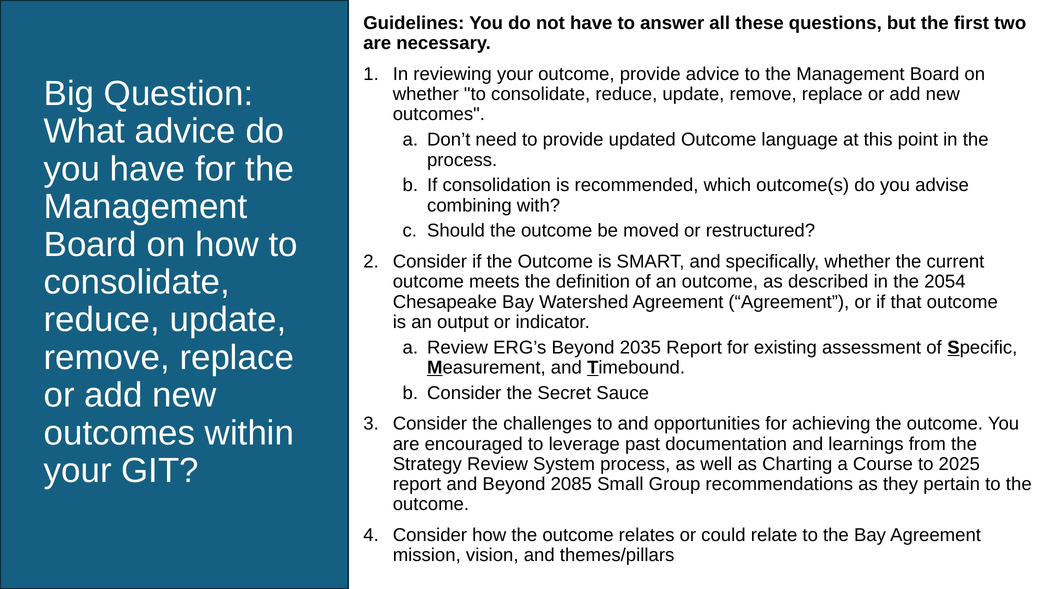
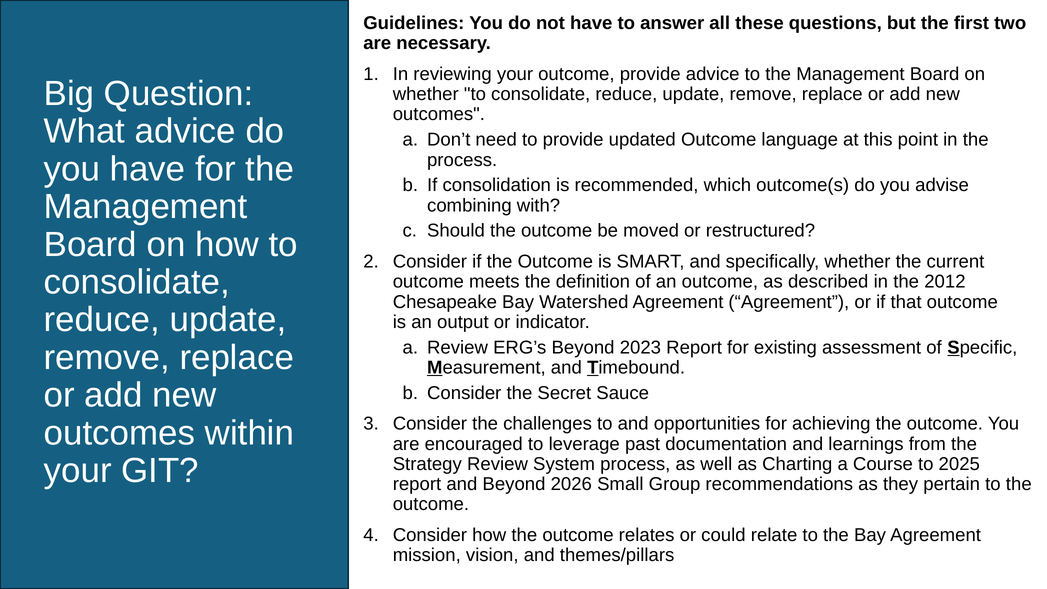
2054: 2054 -> 2012
2035: 2035 -> 2023
2085: 2085 -> 2026
